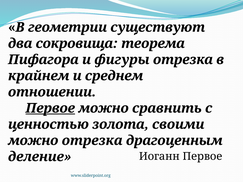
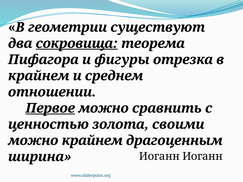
сокровища underline: none -> present
можно отрезка: отрезка -> крайнем
деление: деление -> ширина
Иоганн Первое: Первое -> Иоганн
